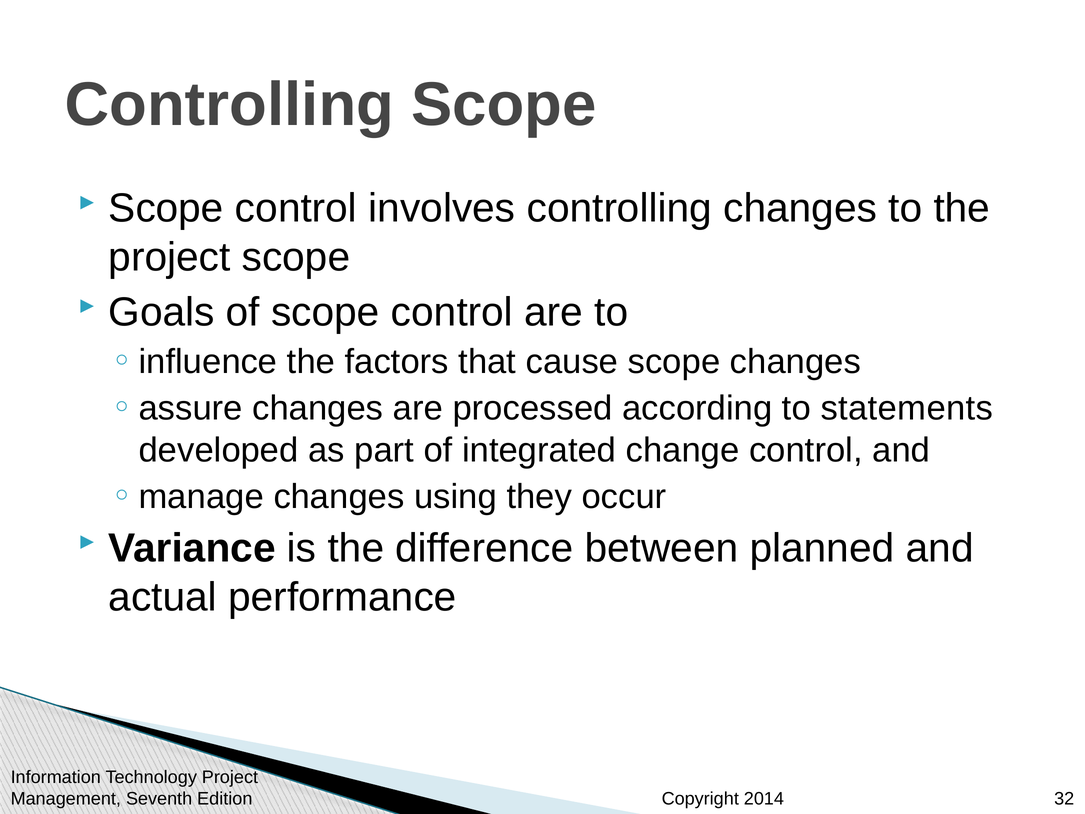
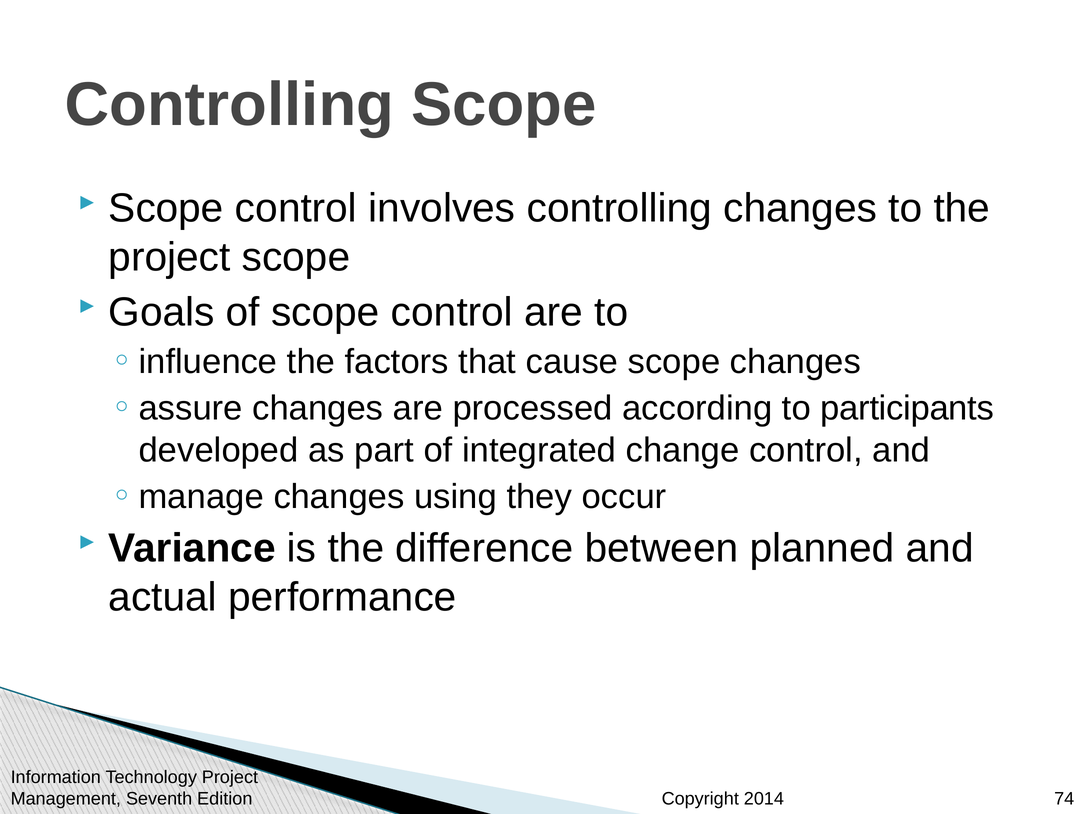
statements: statements -> participants
32: 32 -> 74
